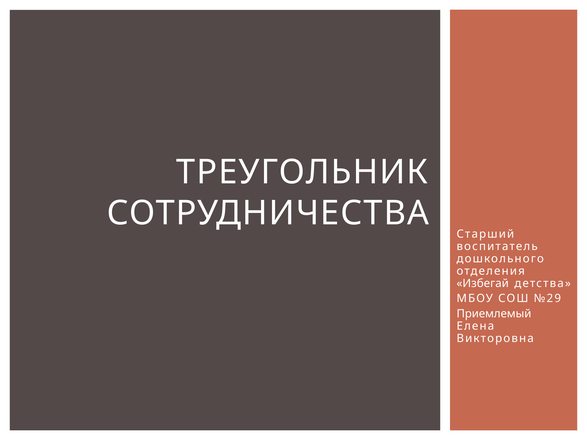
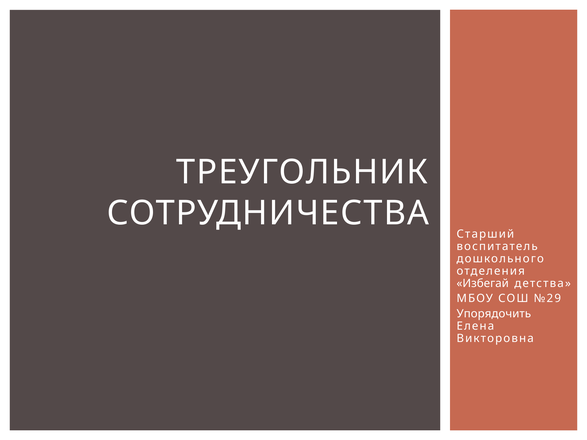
Приемлемый: Приемлемый -> Упорядочить
